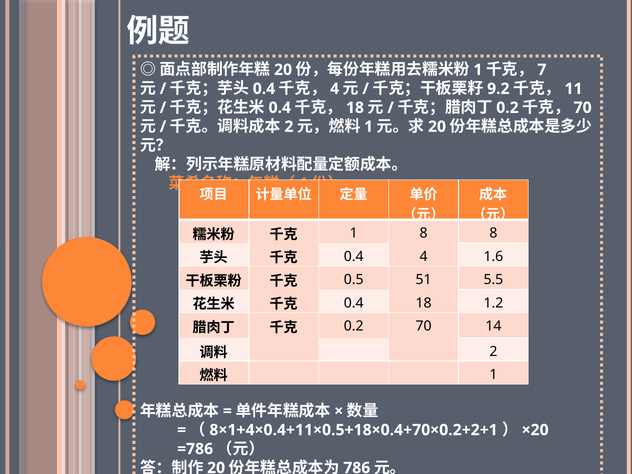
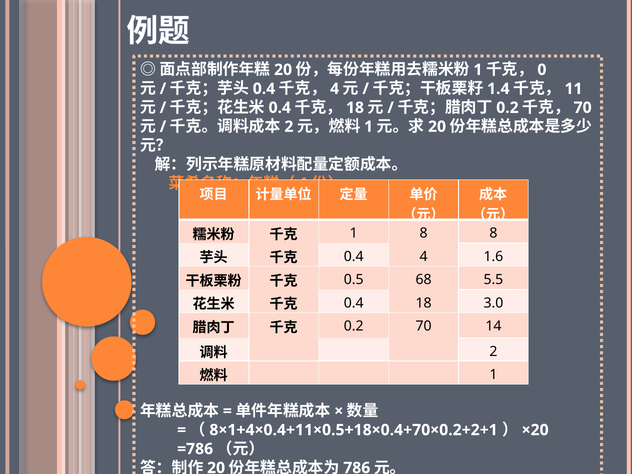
7: 7 -> 0
9.2: 9.2 -> 1.4
51: 51 -> 68
1.2: 1.2 -> 3.0
